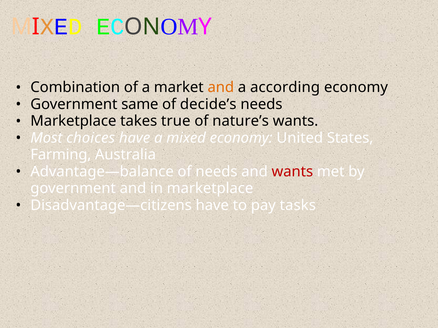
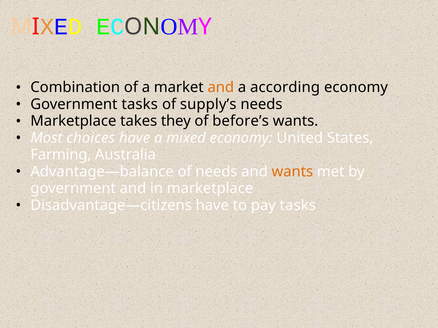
Government same: same -> tasks
decide’s: decide’s -> supply’s
true: true -> they
nature’s: nature’s -> before’s
wants at (292, 172) colour: red -> orange
